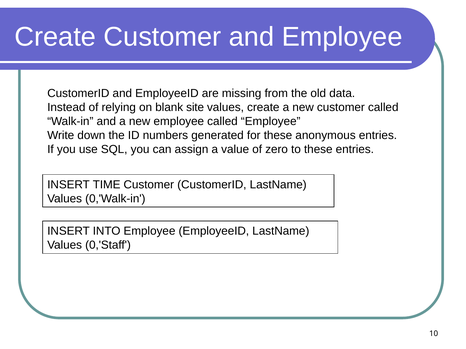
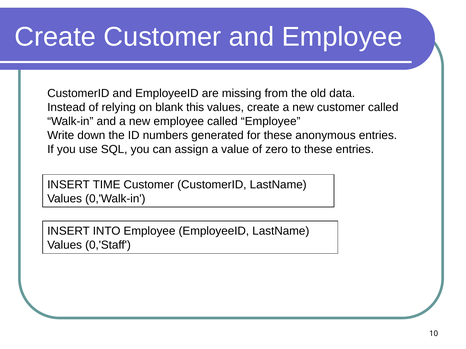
site: site -> this
